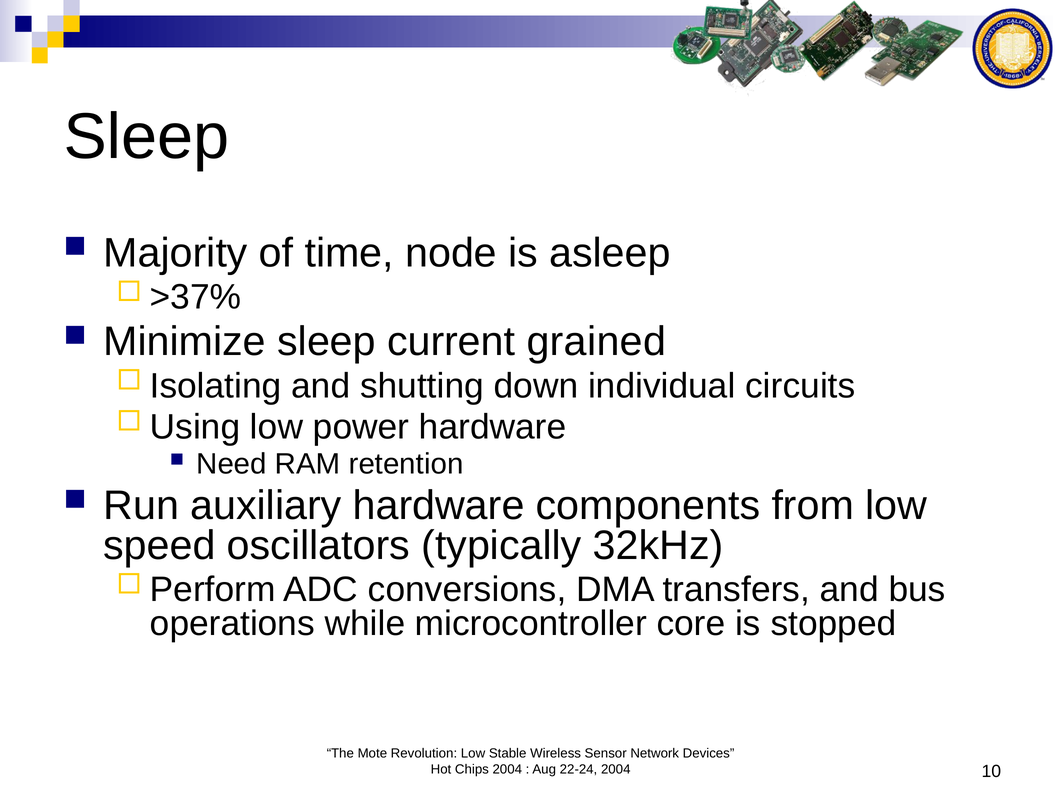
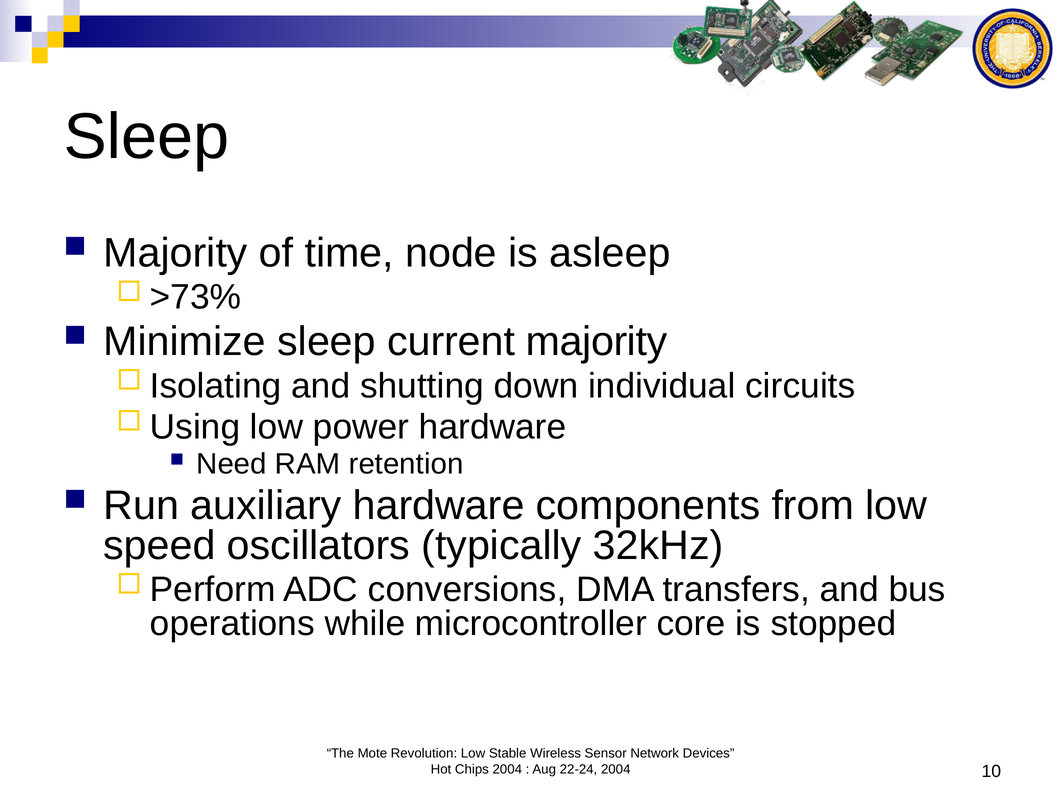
>37%: >37% -> >73%
current grained: grained -> majority
